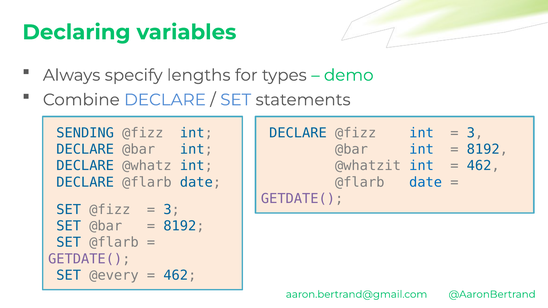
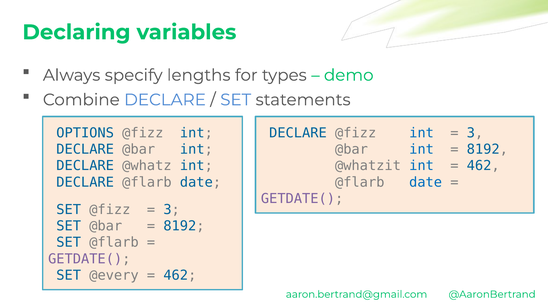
SENDING: SENDING -> OPTIONS
